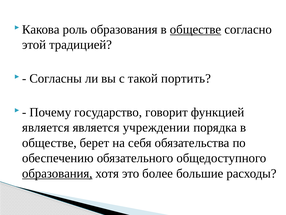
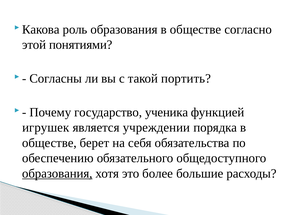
обществе at (196, 29) underline: present -> none
традицией: традицией -> понятиями
говорит: говорит -> ученика
является at (46, 127): является -> игрушек
